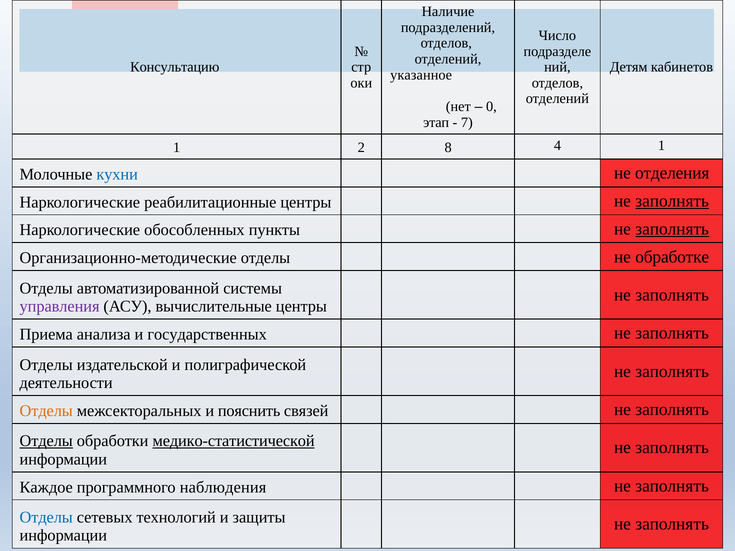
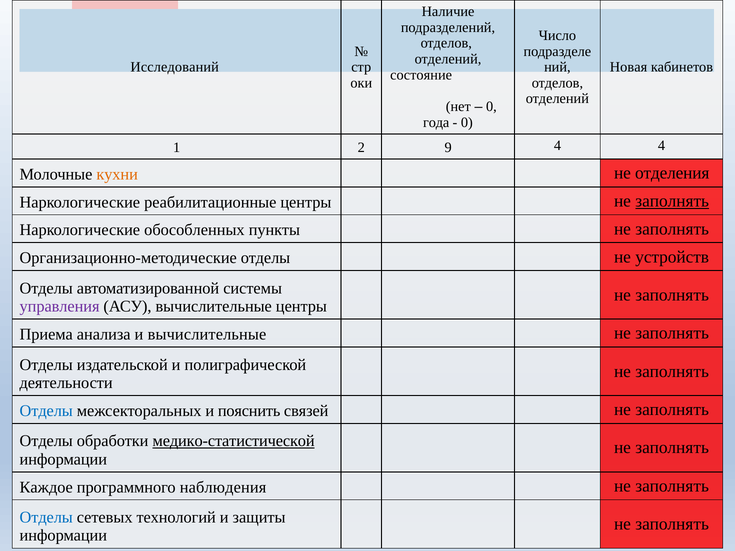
Консультацию: Консультацию -> Исследований
Детям: Детям -> Новая
указанное: указанное -> состояние
этап: этап -> года
7 at (467, 123): 7 -> 0
8: 8 -> 9
4 1: 1 -> 4
кухни colour: blue -> orange
заполнять at (672, 229) underline: present -> none
обработке: обработке -> устройств
и государственных: государственных -> вычислительные
Отделы at (46, 411) colour: orange -> blue
Отделы at (46, 441) underline: present -> none
